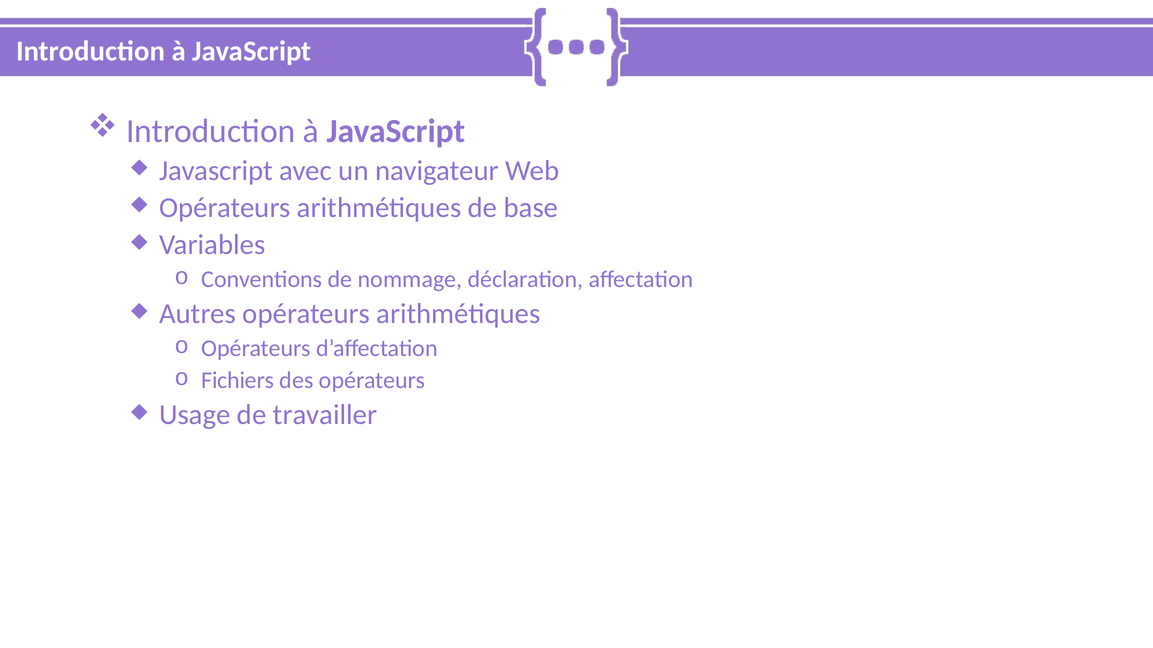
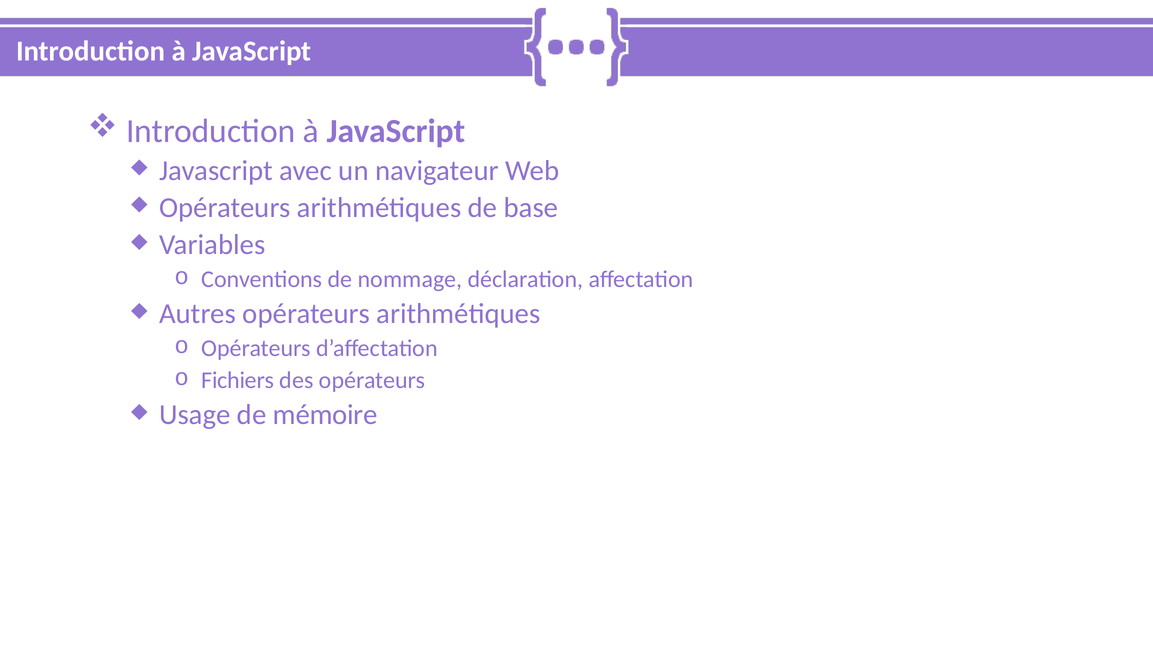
travailler: travailler -> mémoire
